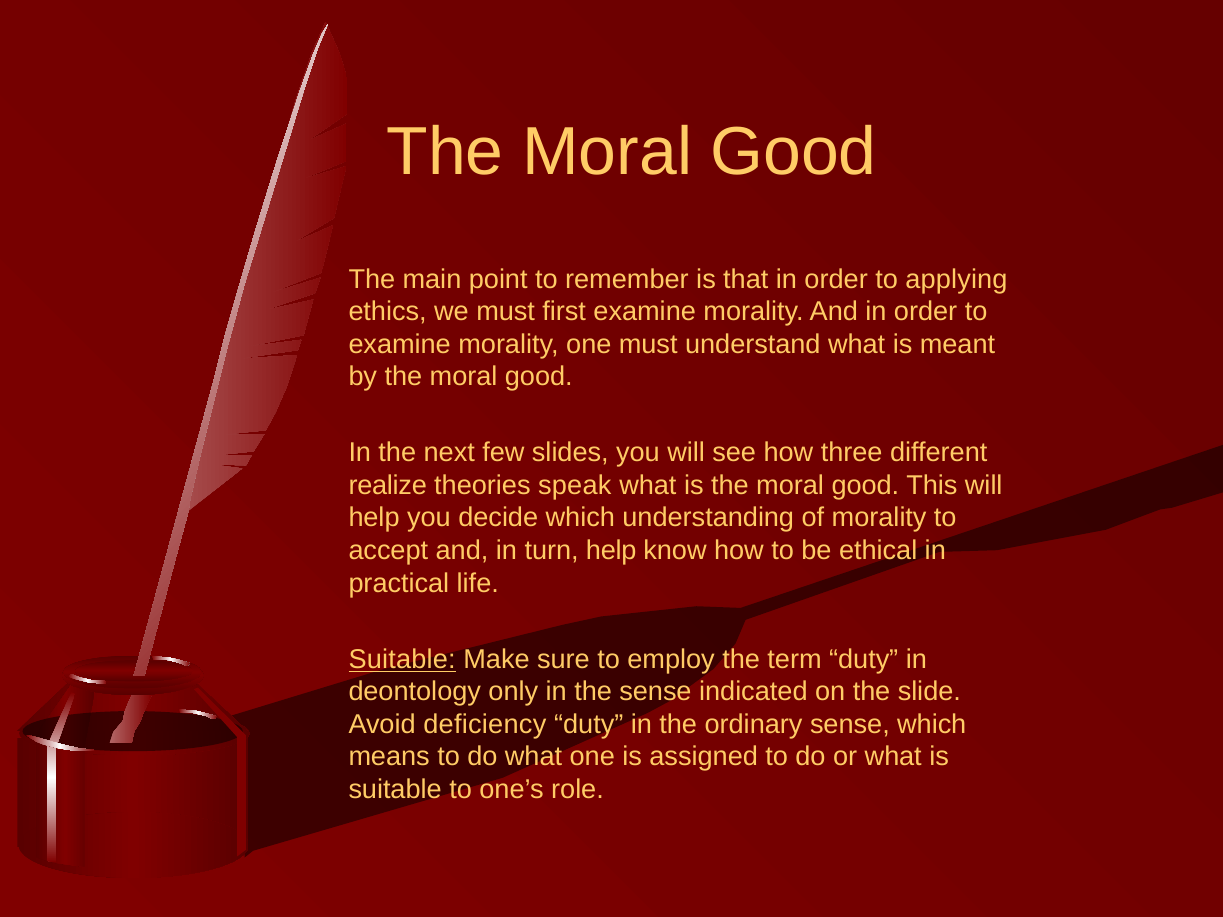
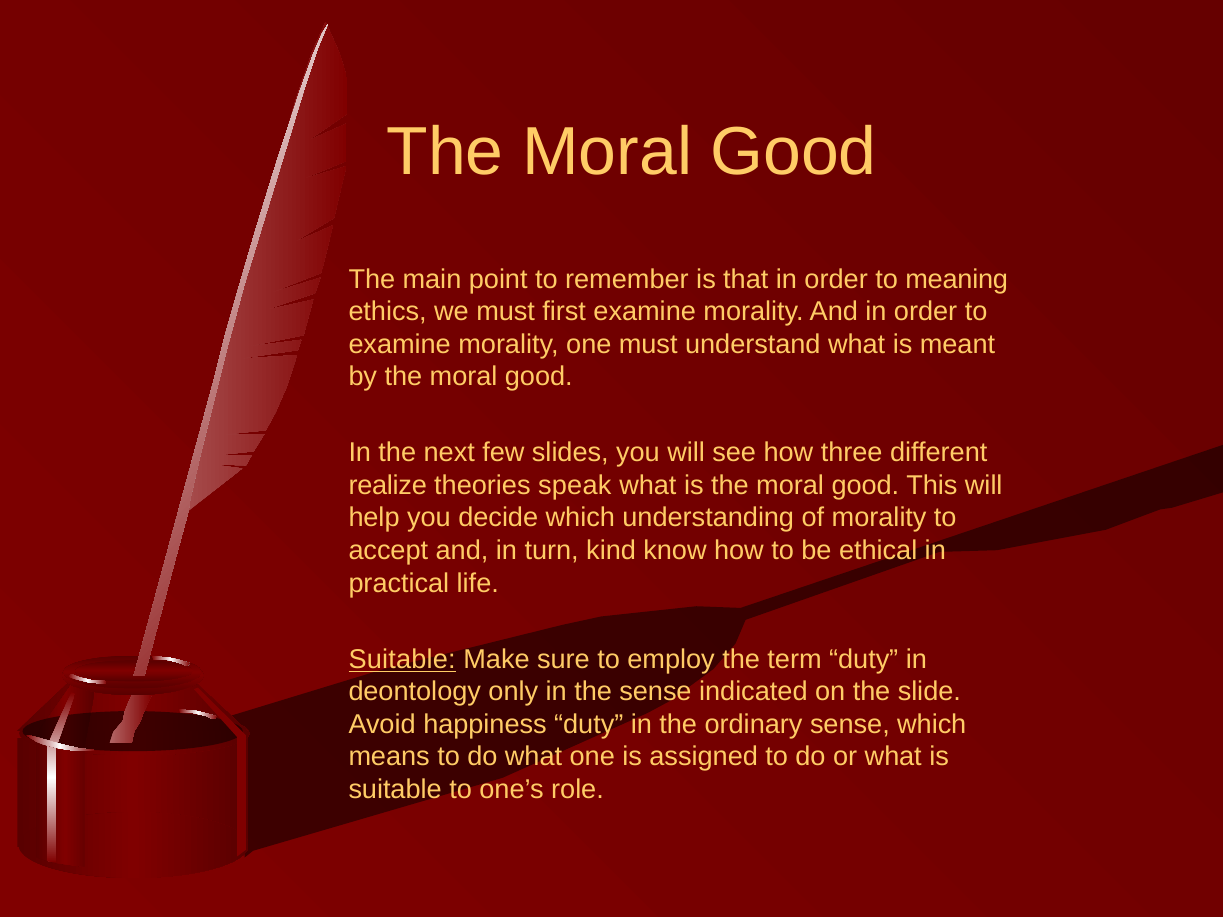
applying: applying -> meaning
turn help: help -> kind
deficiency: deficiency -> happiness
